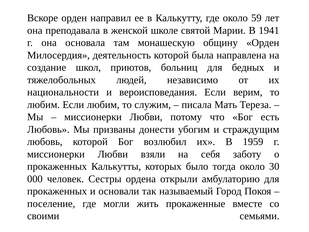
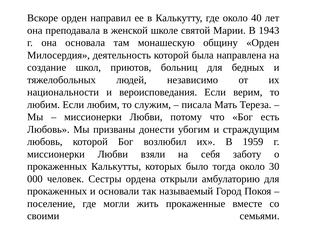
59: 59 -> 40
1941: 1941 -> 1943
